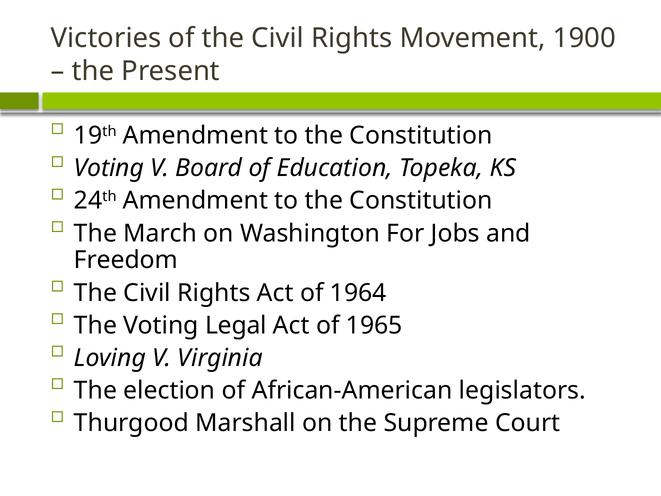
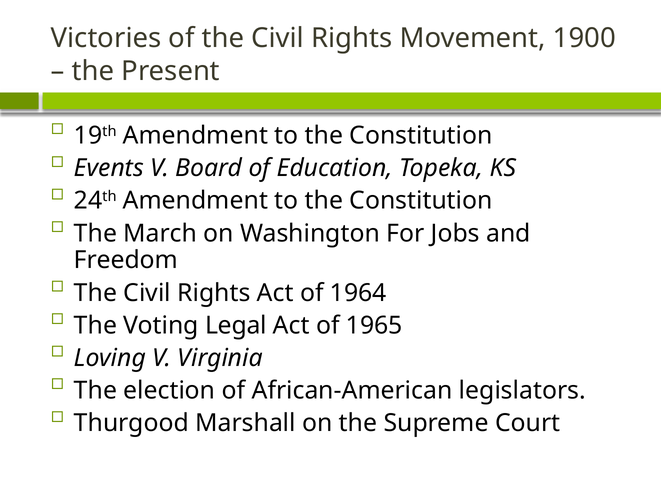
Voting at (109, 168): Voting -> Events
